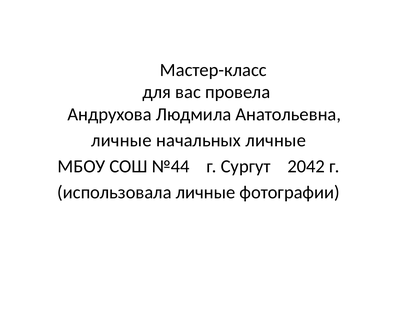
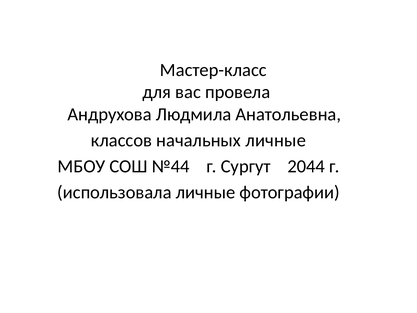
личные at (121, 140): личные -> классов
2042: 2042 -> 2044
